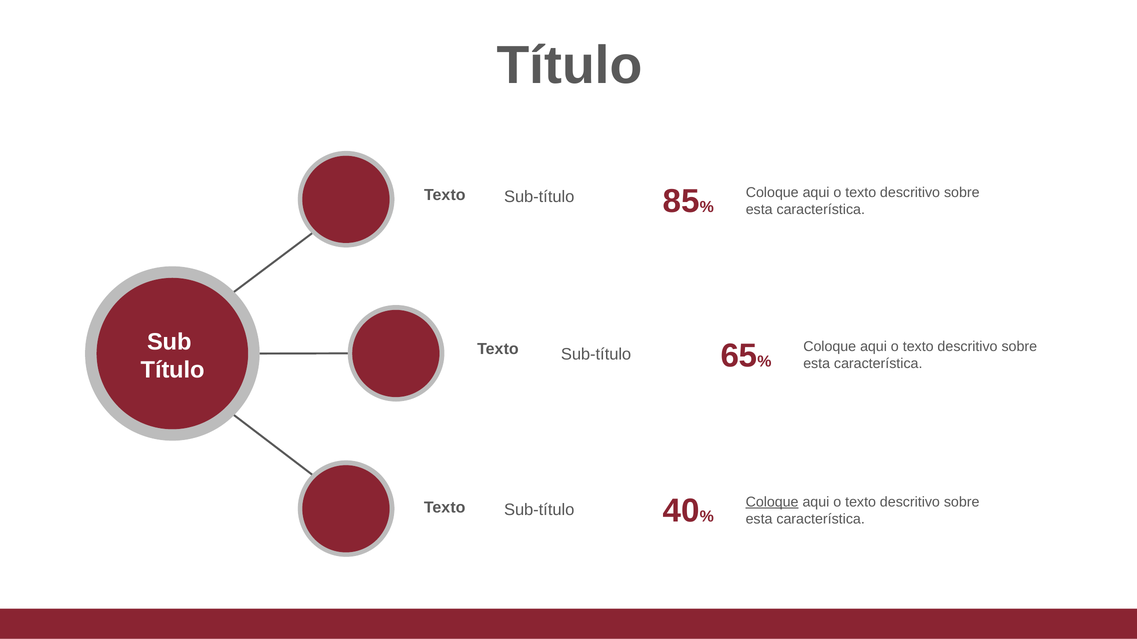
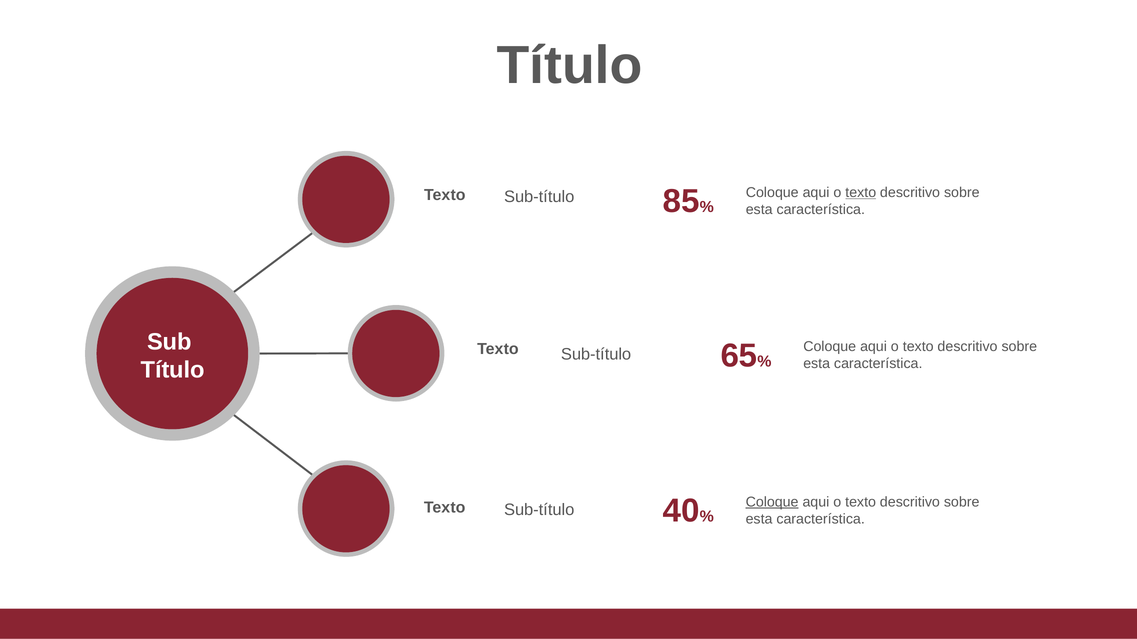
texto at (861, 193) underline: none -> present
